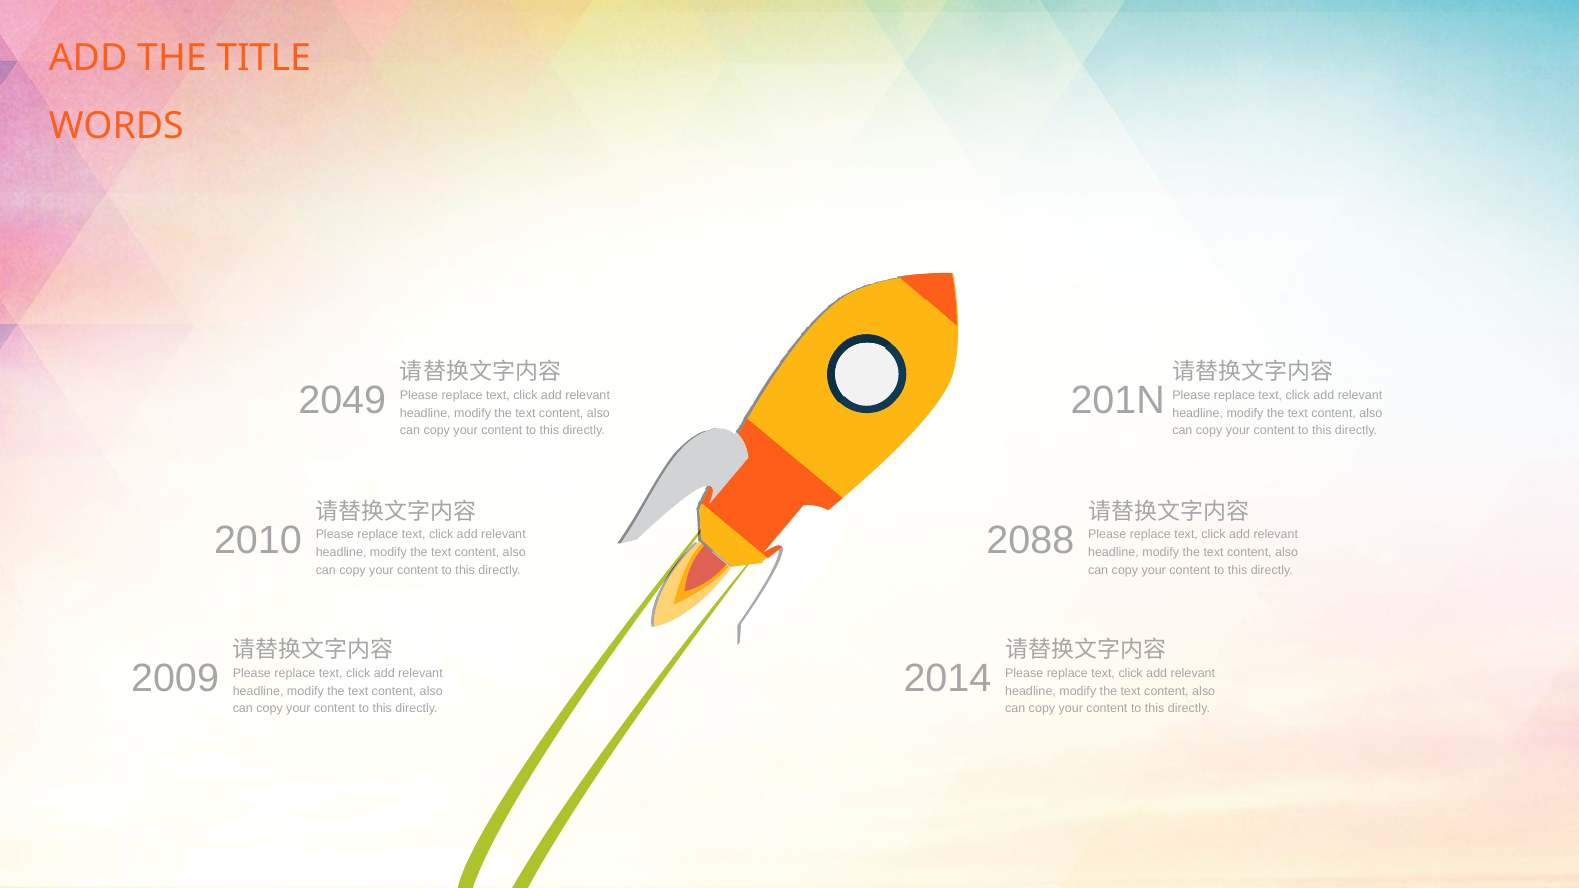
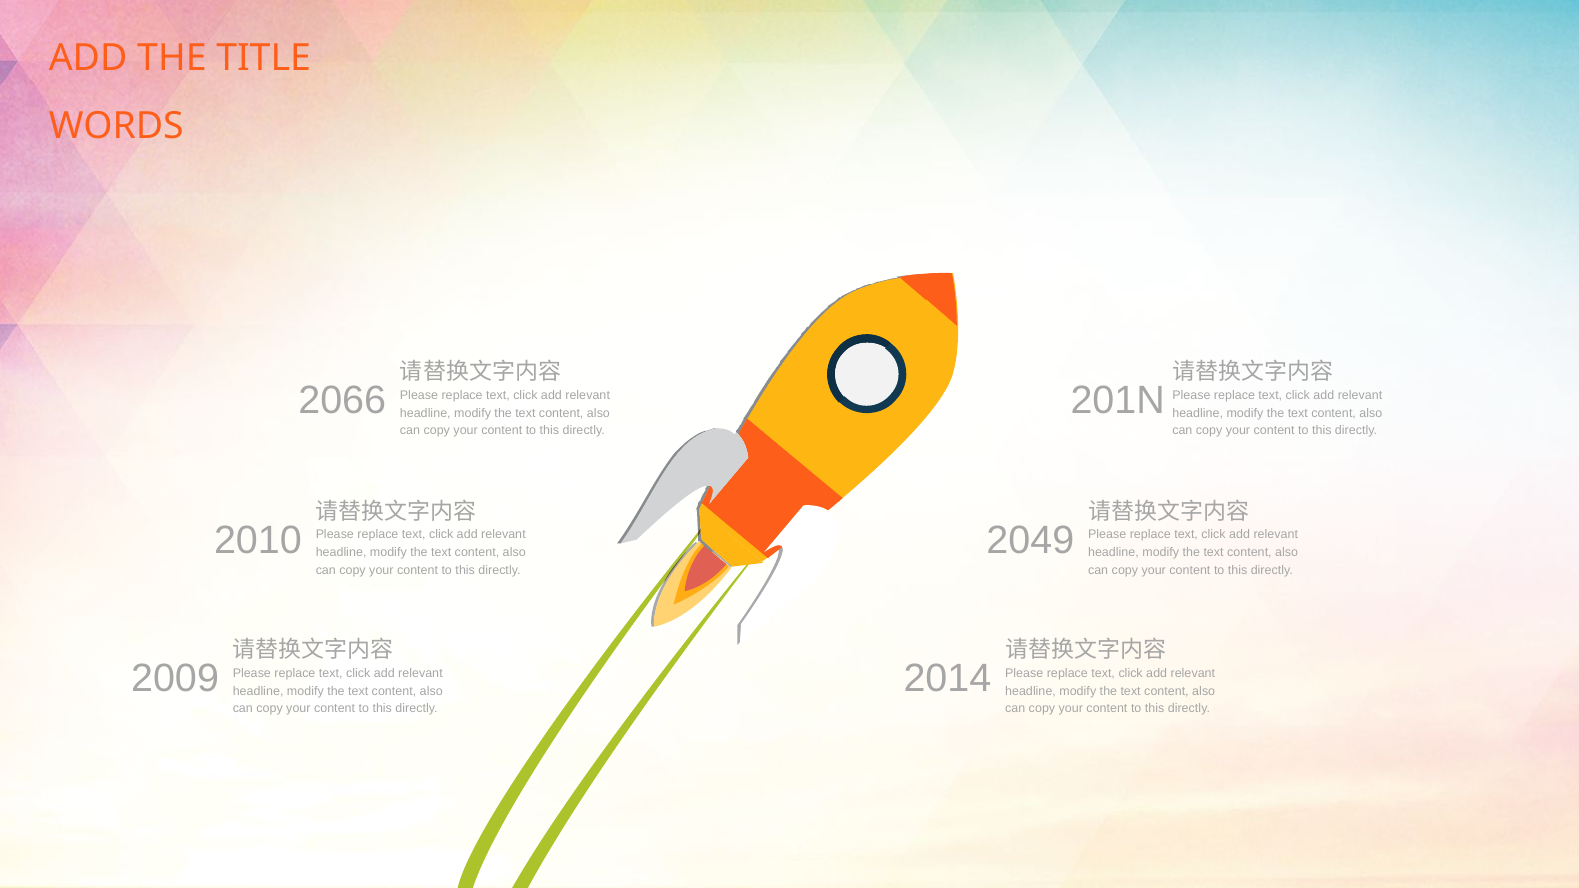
2049: 2049 -> 2066
2088: 2088 -> 2049
